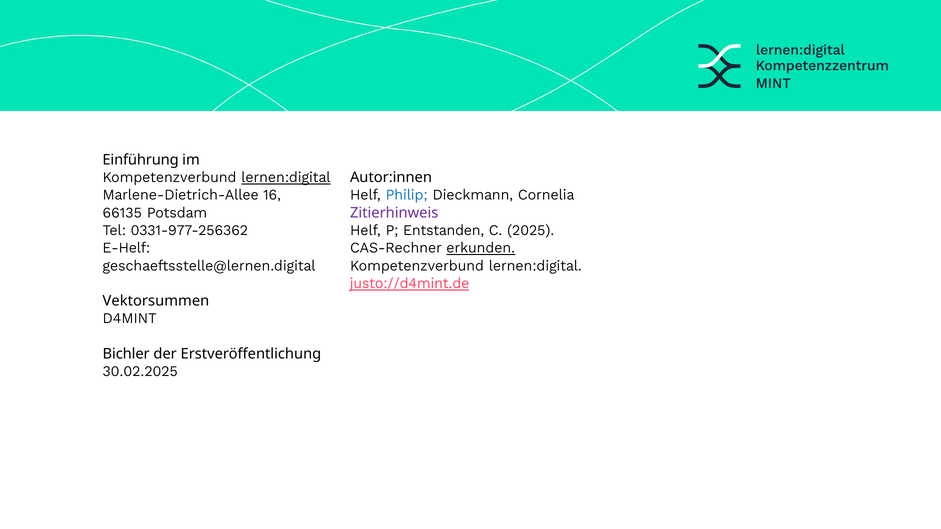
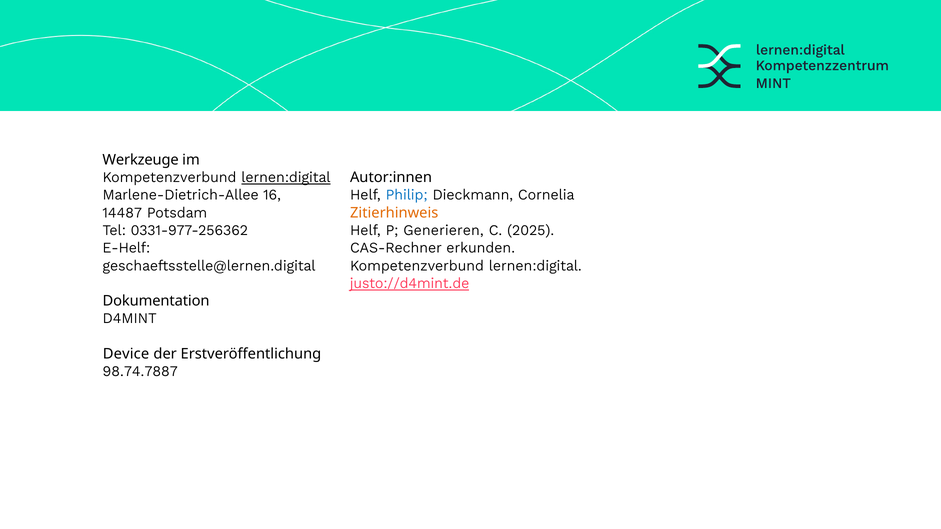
Einführung: Einführung -> Werkzeuge
Zitierhinweis colour: purple -> orange
66135: 66135 -> 14487
Entstanden: Entstanden -> Generieren
erkunden underline: present -> none
Vektorsummen: Vektorsummen -> Dokumentation
Bichler: Bichler -> Device
30.02.2025: 30.02.2025 -> 98.74.7887
